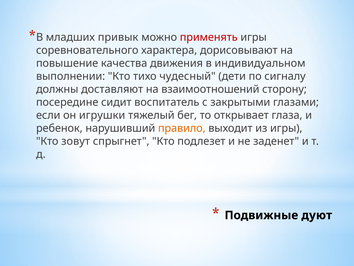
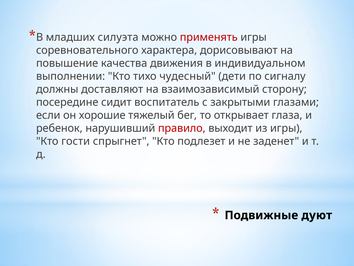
привык: привык -> силуэта
взаимоотношений: взаимоотношений -> взаимозависимый
игрушки: игрушки -> хорошие
правило colour: orange -> red
зовут: зовут -> гости
